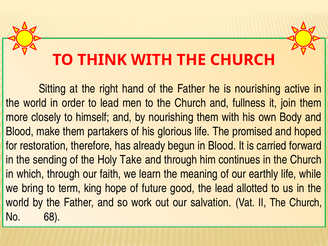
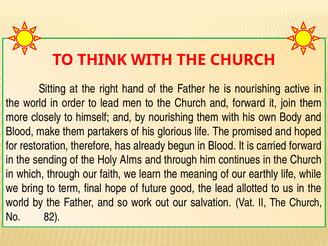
and fullness: fullness -> forward
Take: Take -> Alms
king: king -> final
68: 68 -> 82
